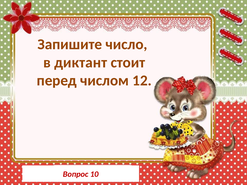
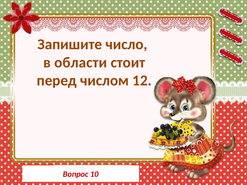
диктант: диктант -> области
